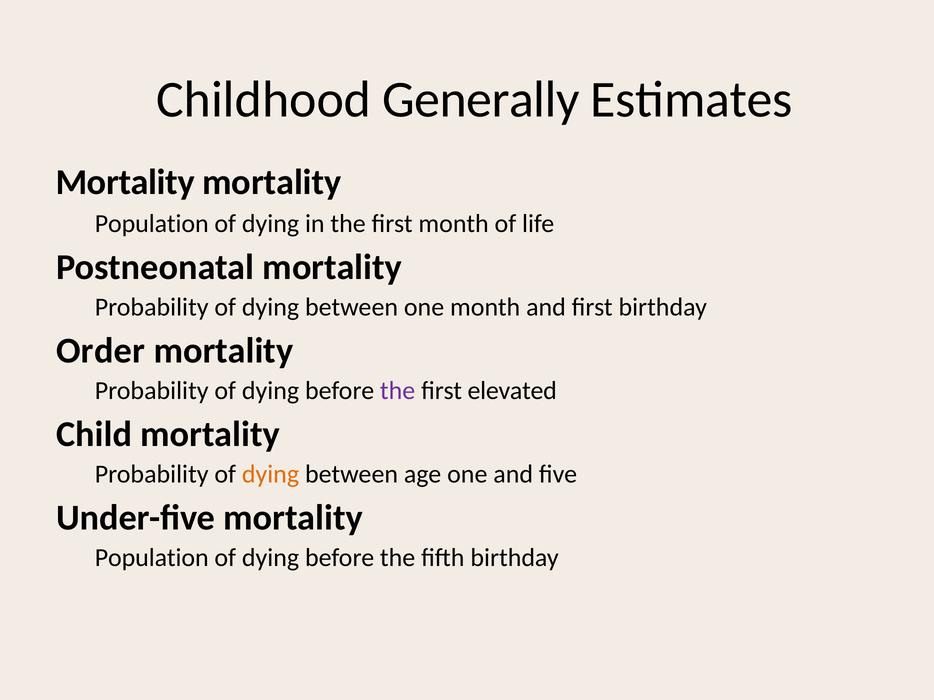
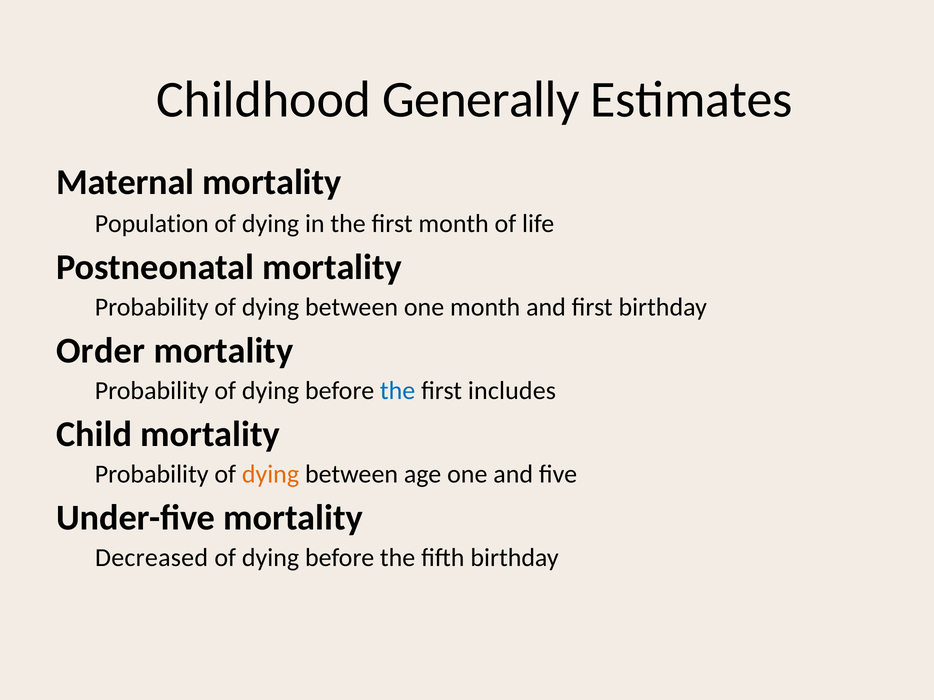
Mortality at (125, 182): Mortality -> Maternal
the at (398, 391) colour: purple -> blue
elevated: elevated -> includes
Population at (152, 558): Population -> Decreased
